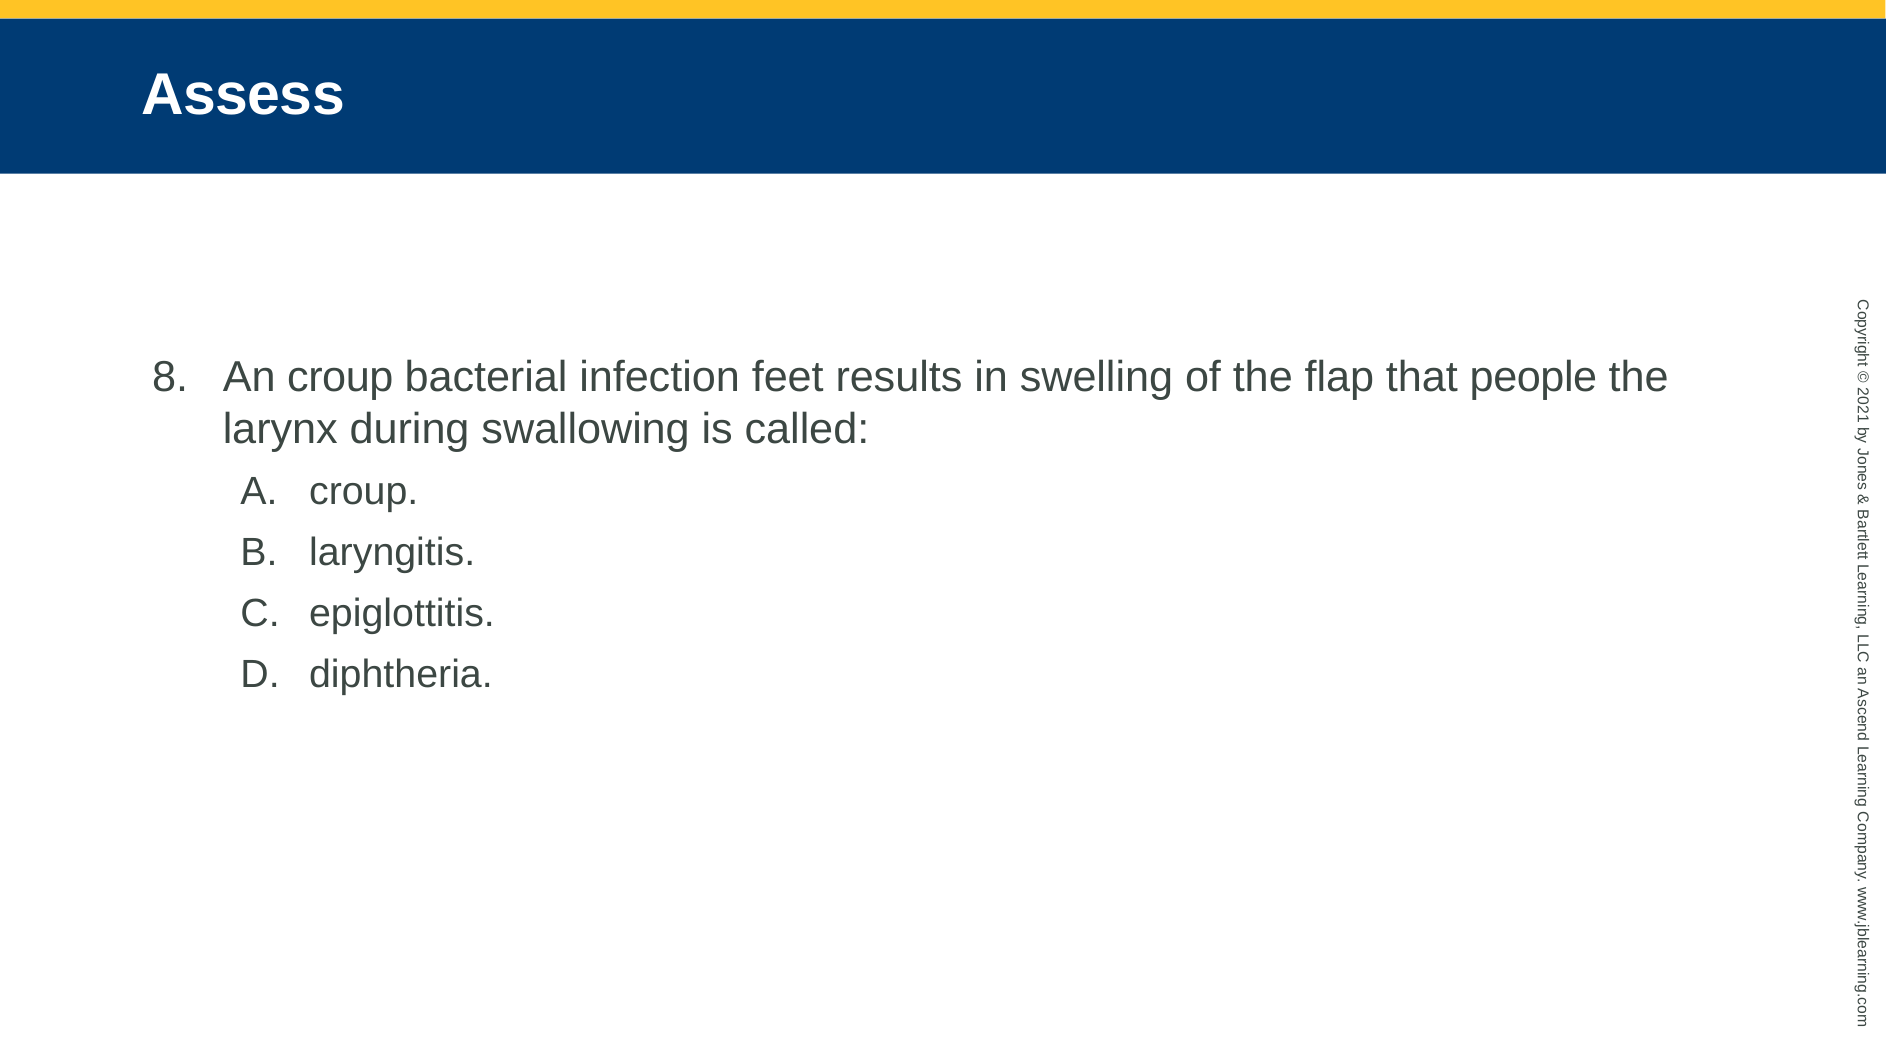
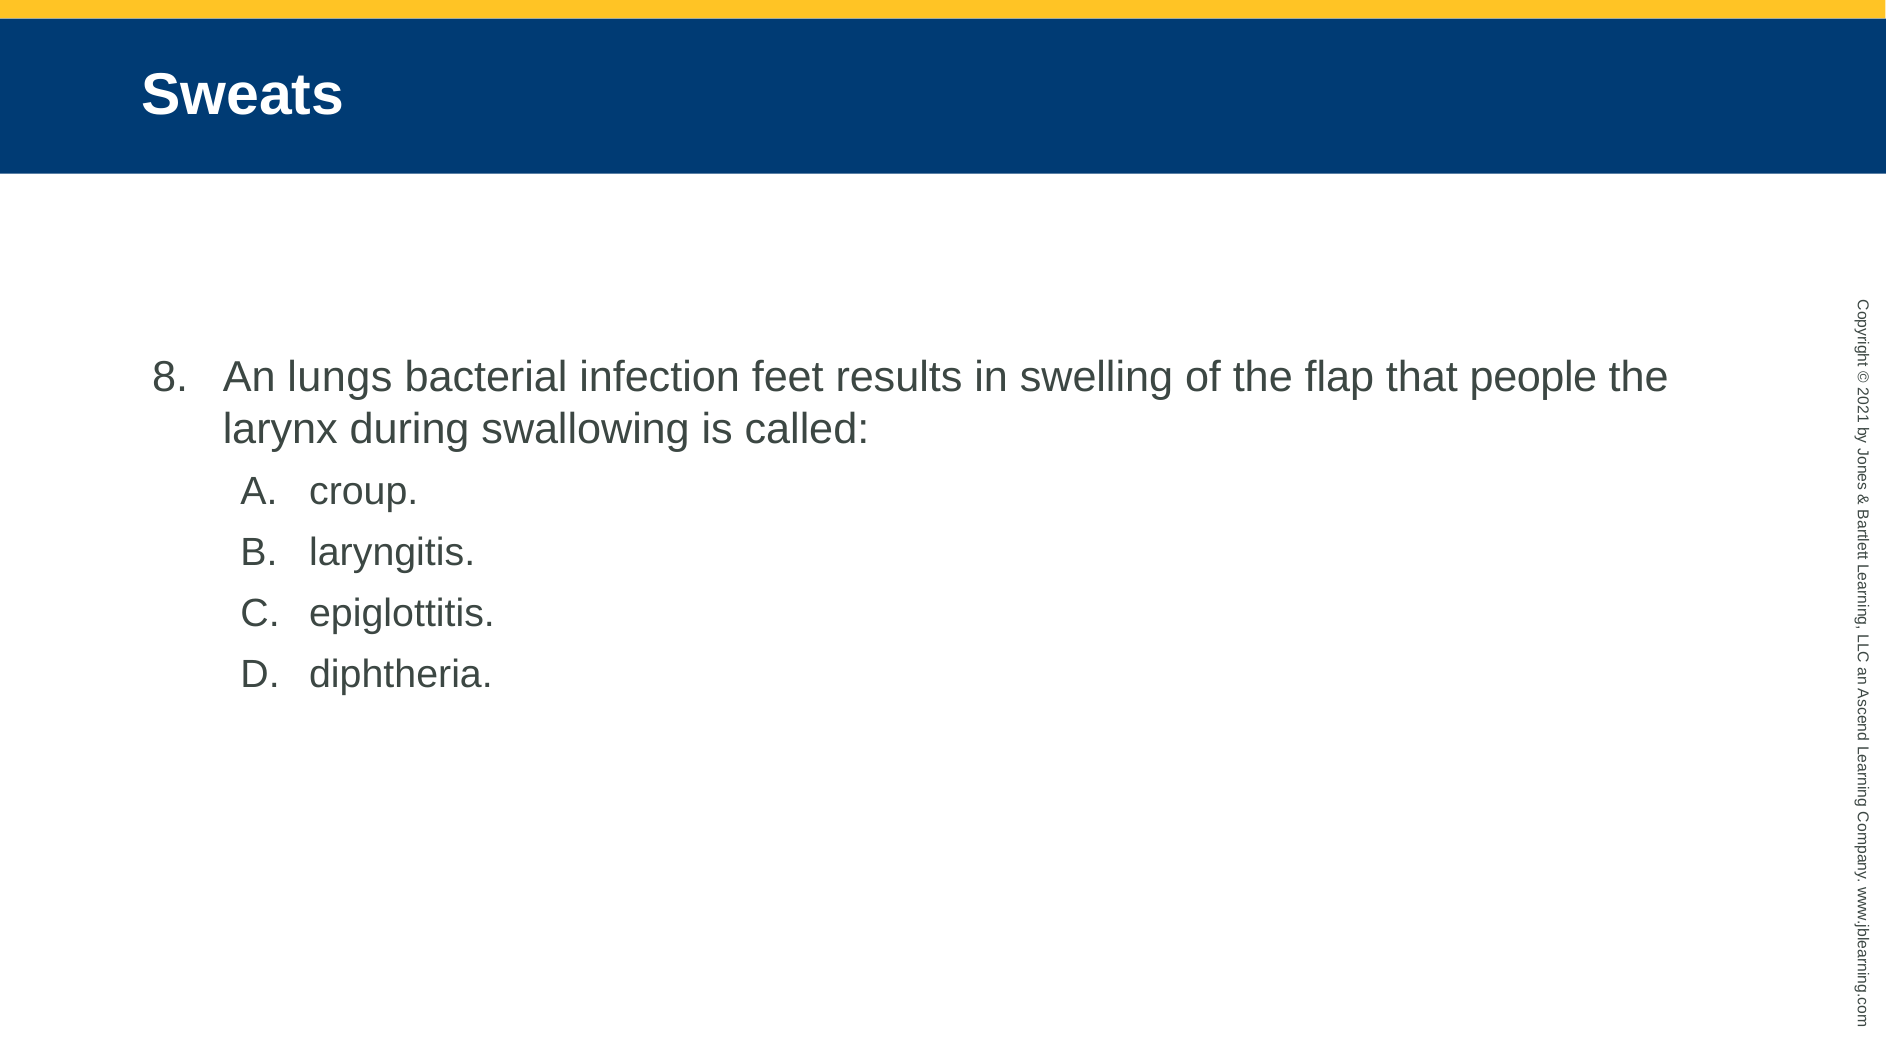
Assess: Assess -> Sweats
An croup: croup -> lungs
